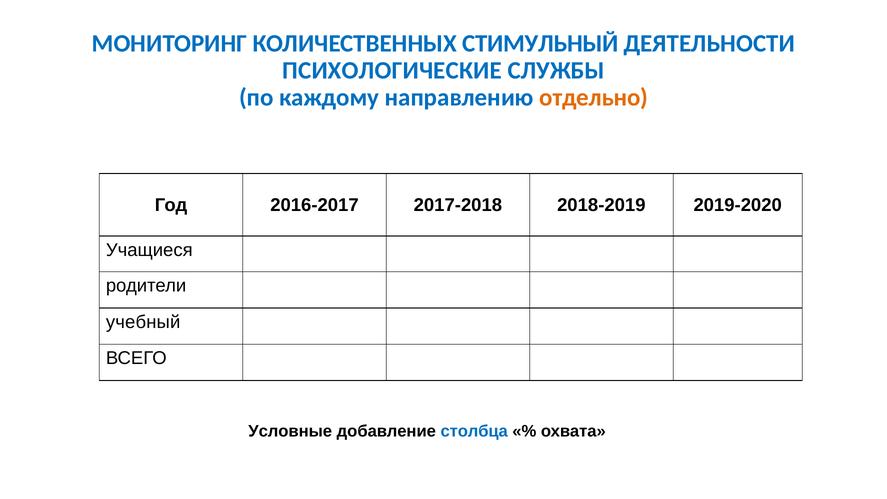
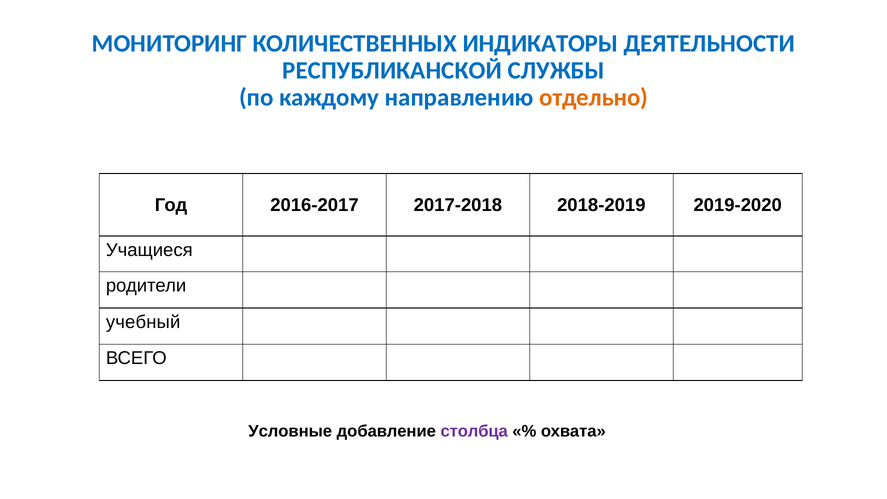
СТИМУЛЬНЫЙ: СТИМУЛЬНЫЙ -> ИНДИКАТОРЫ
ПСИХОЛОГИЧЕСКИЕ: ПСИХОЛОГИЧЕСКИЕ -> РЕСПУБЛИКАНСКОЙ
столбца colour: blue -> purple
